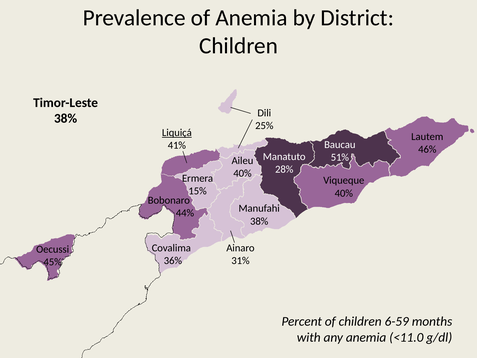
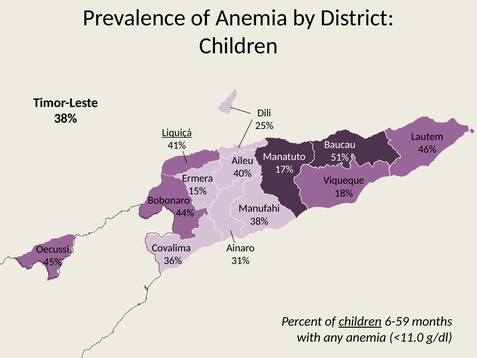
28%: 28% -> 17%
40% at (344, 193): 40% -> 18%
children at (360, 321) underline: none -> present
